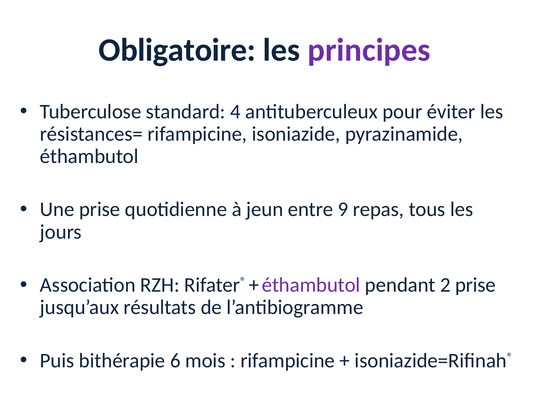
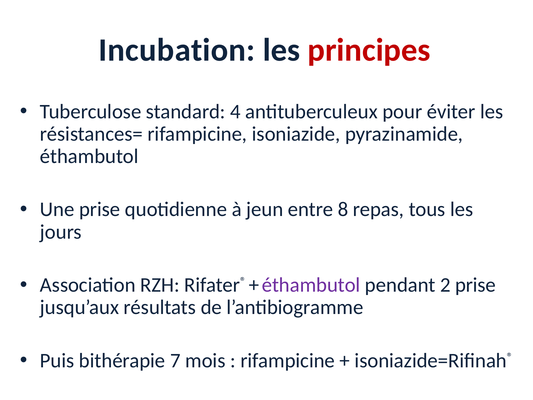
Obligatoire: Obligatoire -> Incubation
principes colour: purple -> red
9: 9 -> 8
6: 6 -> 7
